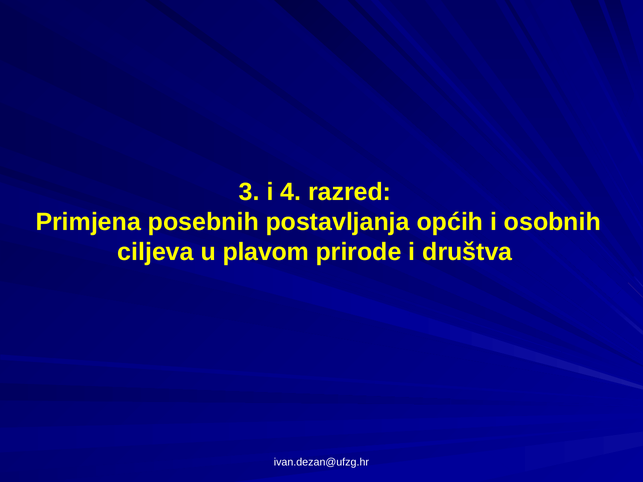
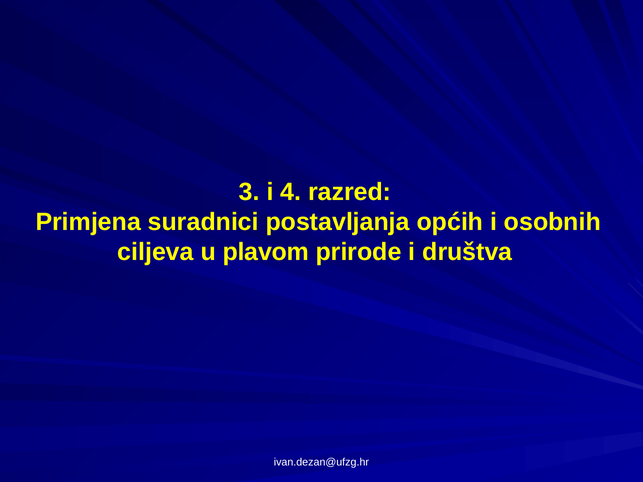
posebnih: posebnih -> suradnici
